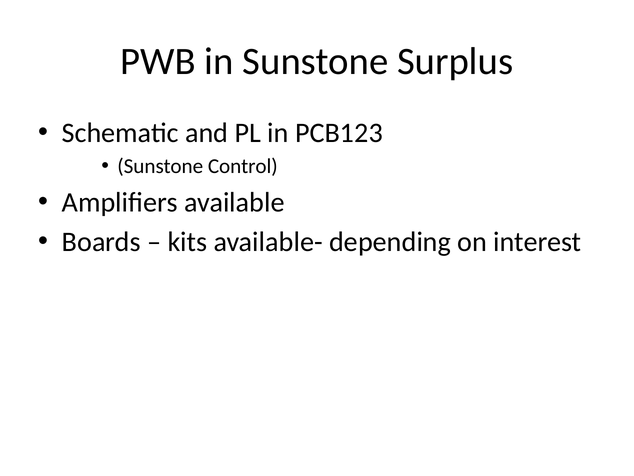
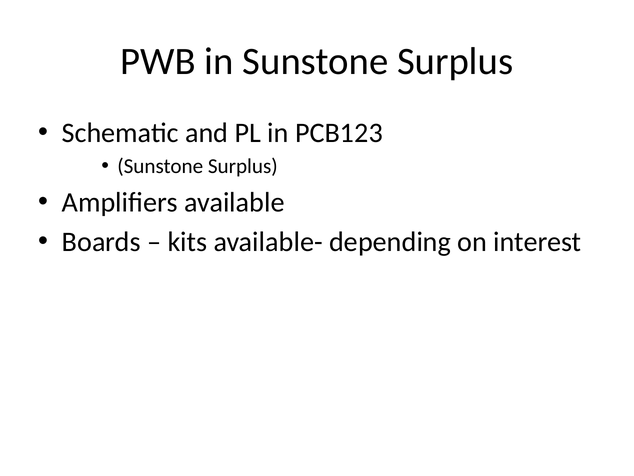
Control at (243, 166): Control -> Surplus
